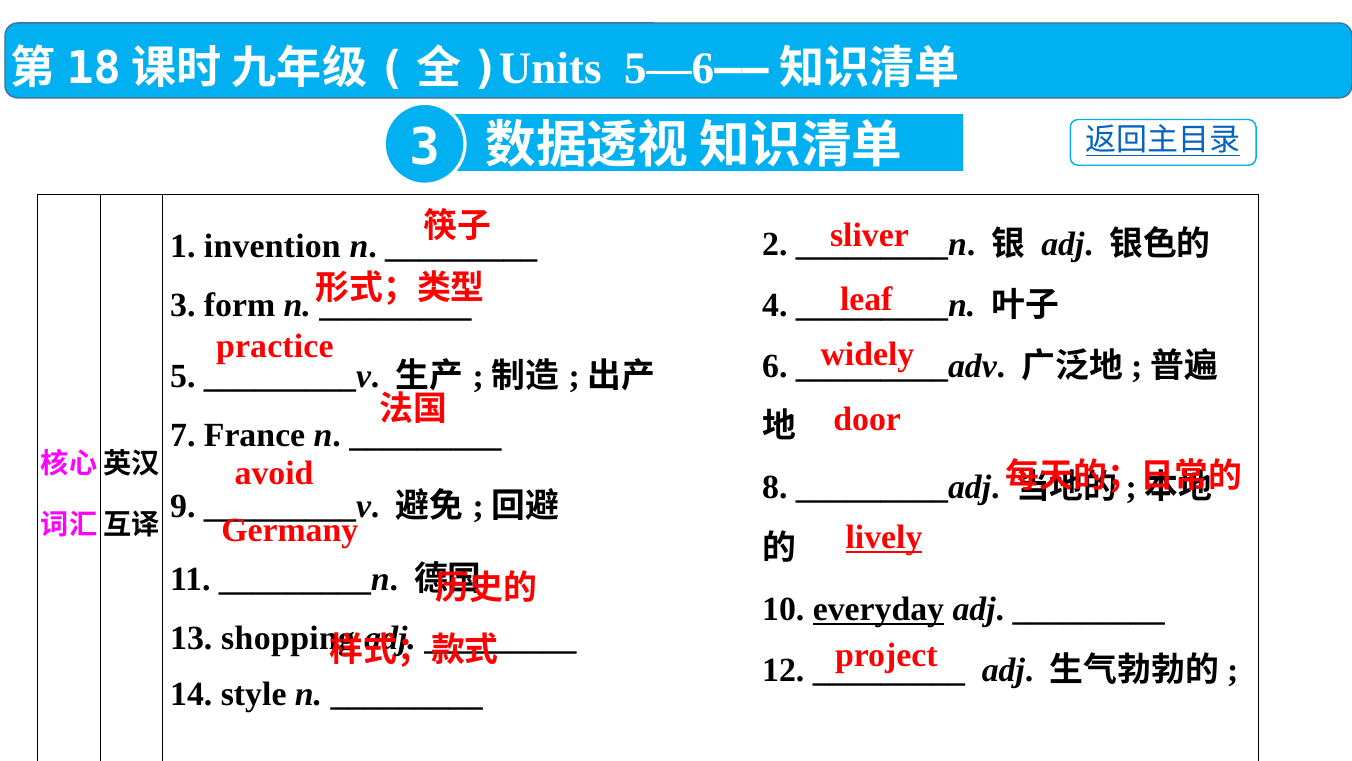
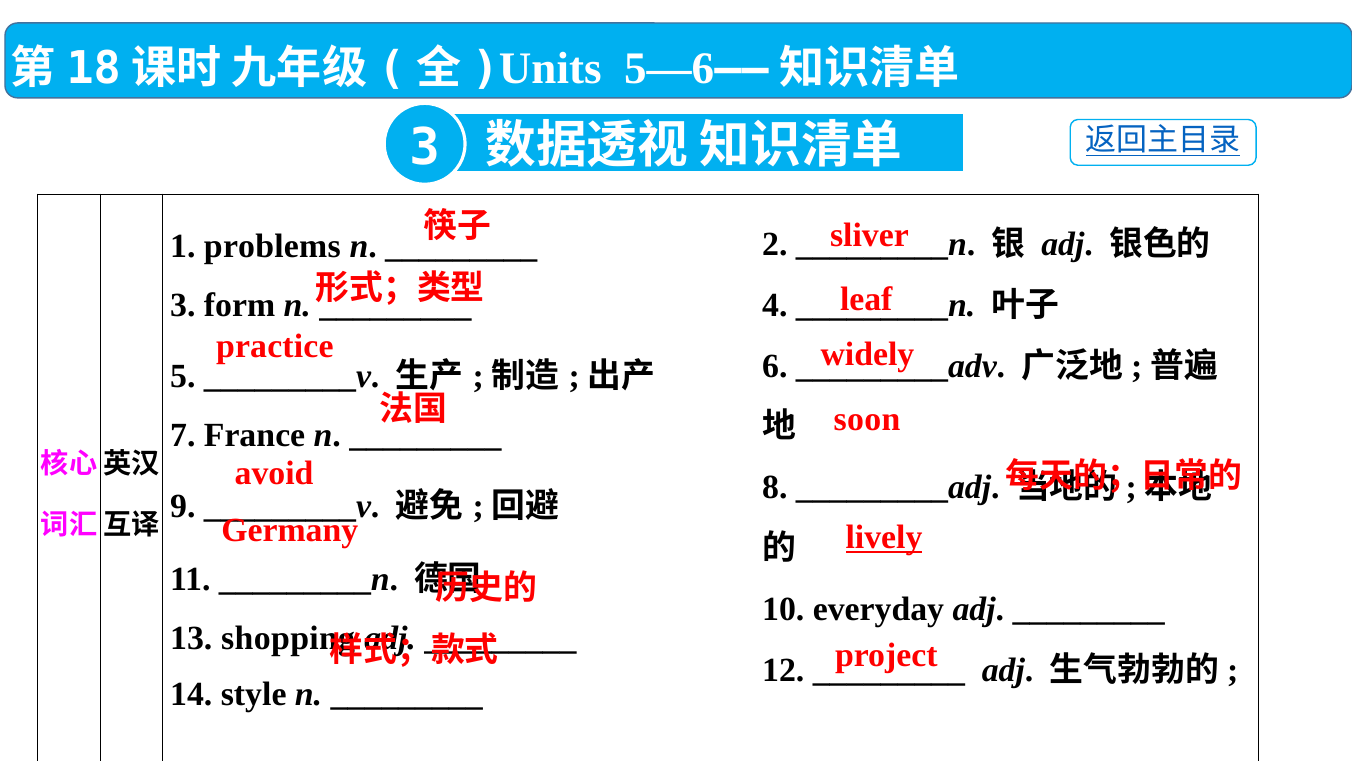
invention: invention -> problems
door: door -> soon
everyday underline: present -> none
